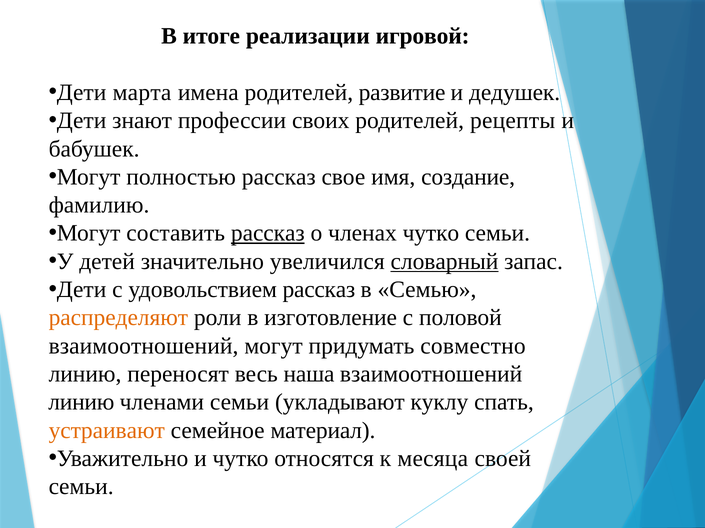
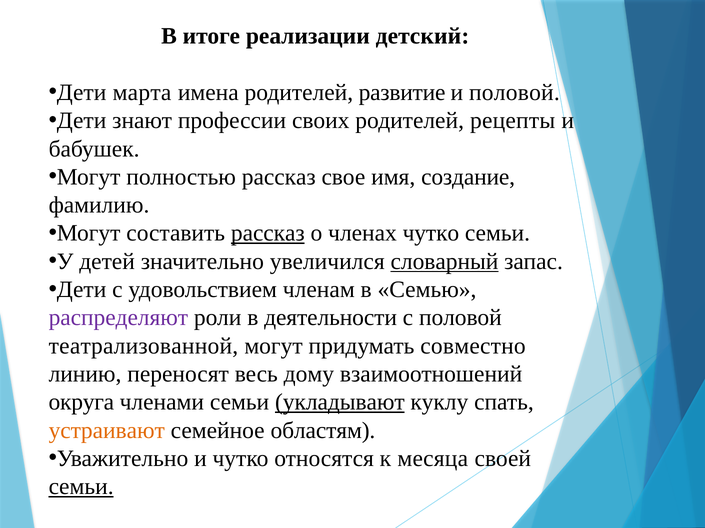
игровой: игровой -> детский
и дедушек: дедушек -> половой
удовольствием рассказ: рассказ -> членам
распределяют colour: orange -> purple
изготовление: изготовление -> деятельности
взаимоотношений at (144, 346): взаимоотношений -> театрализованной
наша: наша -> дому
линию at (81, 403): линию -> округа
укладывают underline: none -> present
материал: материал -> областям
семьи at (81, 487) underline: none -> present
